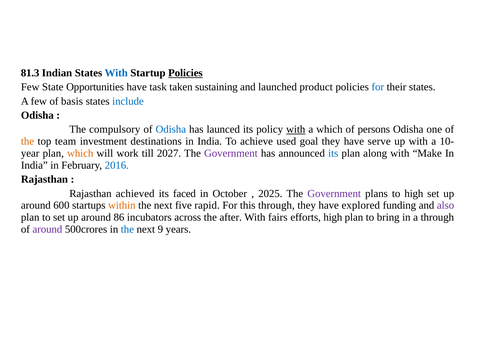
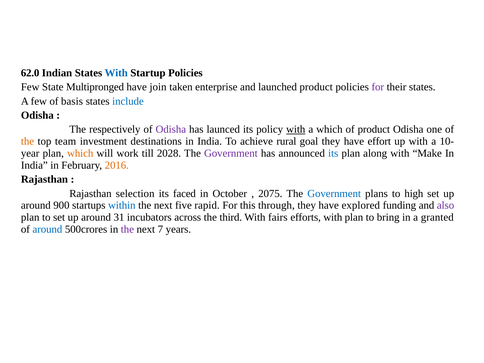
81.3: 81.3 -> 62.0
Policies at (185, 73) underline: present -> none
Opportunities: Opportunities -> Multipronged
task: task -> join
sustaining: sustaining -> enterprise
for at (378, 87) colour: blue -> purple
compulsory: compulsory -> respectively
Odisha at (171, 129) colour: blue -> purple
of persons: persons -> product
used: used -> rural
serve: serve -> effort
2027: 2027 -> 2028
2016 colour: blue -> orange
achieved: achieved -> selection
2025: 2025 -> 2075
Government at (334, 193) colour: purple -> blue
600: 600 -> 900
within colour: orange -> blue
86: 86 -> 31
after: after -> third
efforts high: high -> with
a through: through -> granted
around at (47, 229) colour: purple -> blue
the at (127, 229) colour: blue -> purple
9: 9 -> 7
